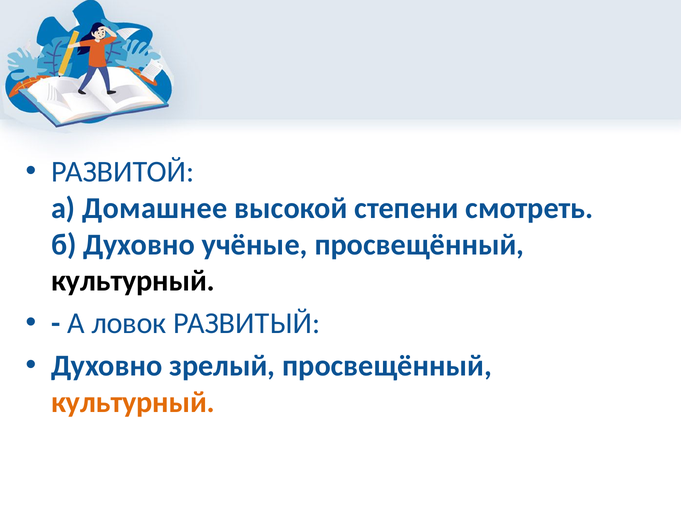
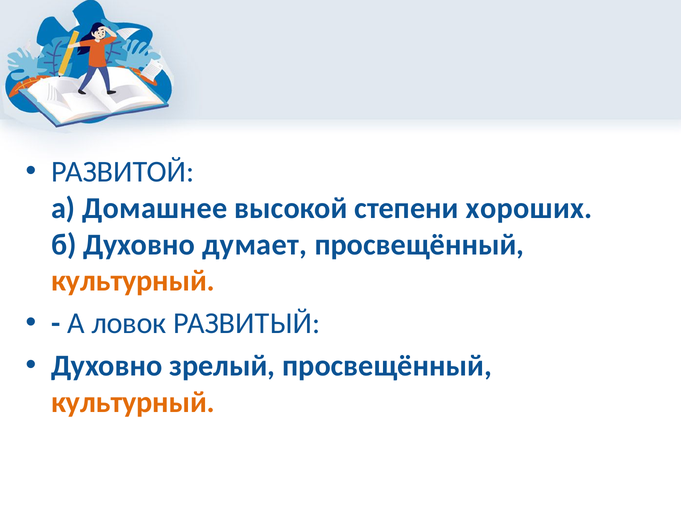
смотреть: смотреть -> хороших
учёные: учёные -> думает
культурный at (133, 281) colour: black -> orange
